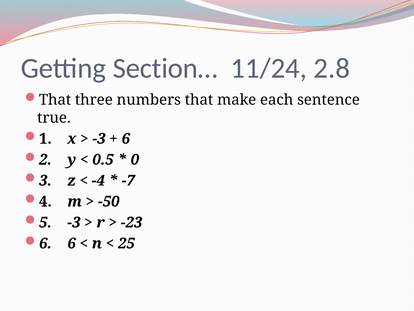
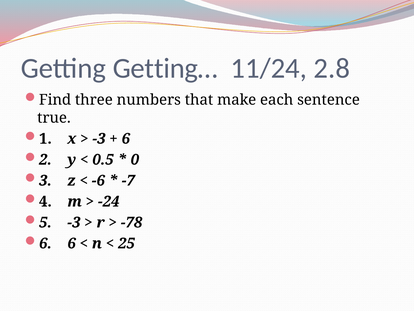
Section…: Section… -> Getting…
That at (55, 100): That -> Find
-4: -4 -> -6
-50: -50 -> -24
-23: -23 -> -78
